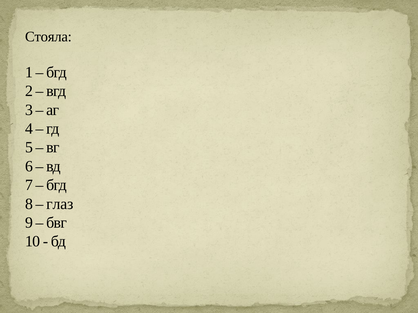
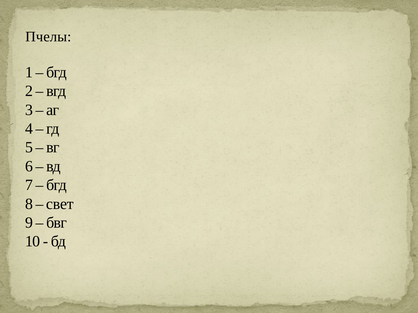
Стояла: Стояла -> Пчелы
глаз: глаз -> свет
